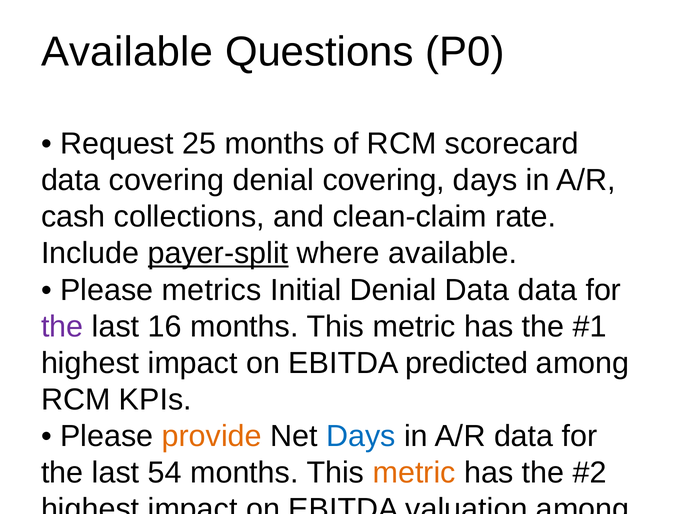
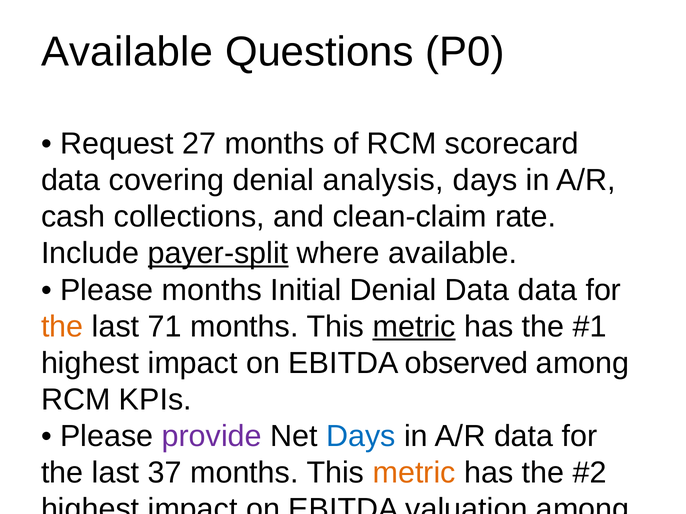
25: 25 -> 27
denial covering: covering -> analysis
Please metrics: metrics -> months
the at (62, 327) colour: purple -> orange
16: 16 -> 71
metric at (414, 327) underline: none -> present
predicted: predicted -> observed
provide at (212, 437) colour: orange -> purple
54: 54 -> 37
